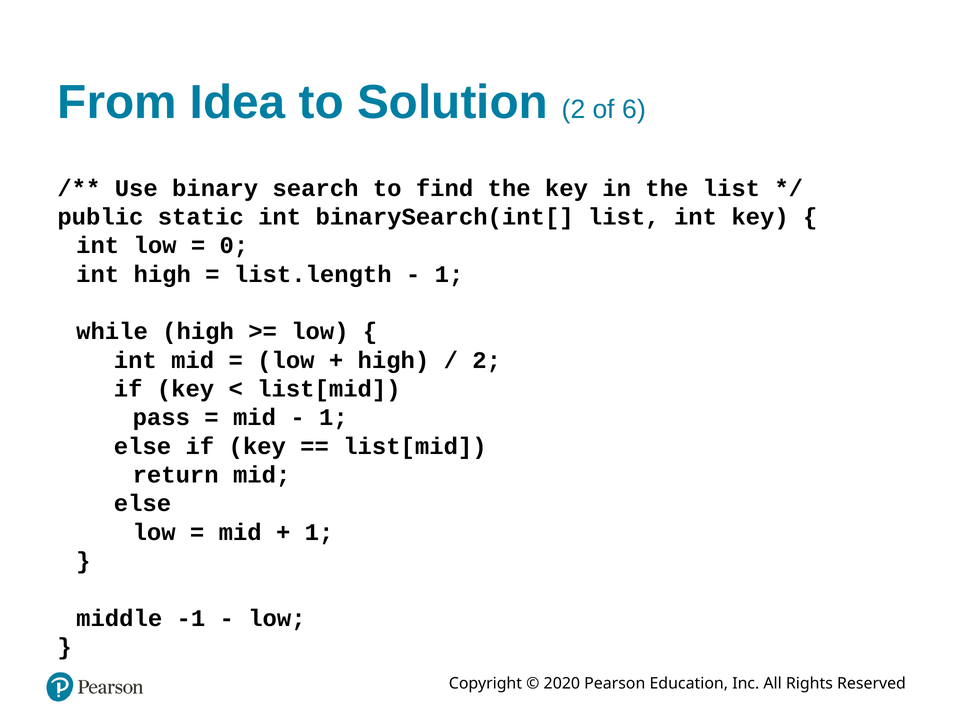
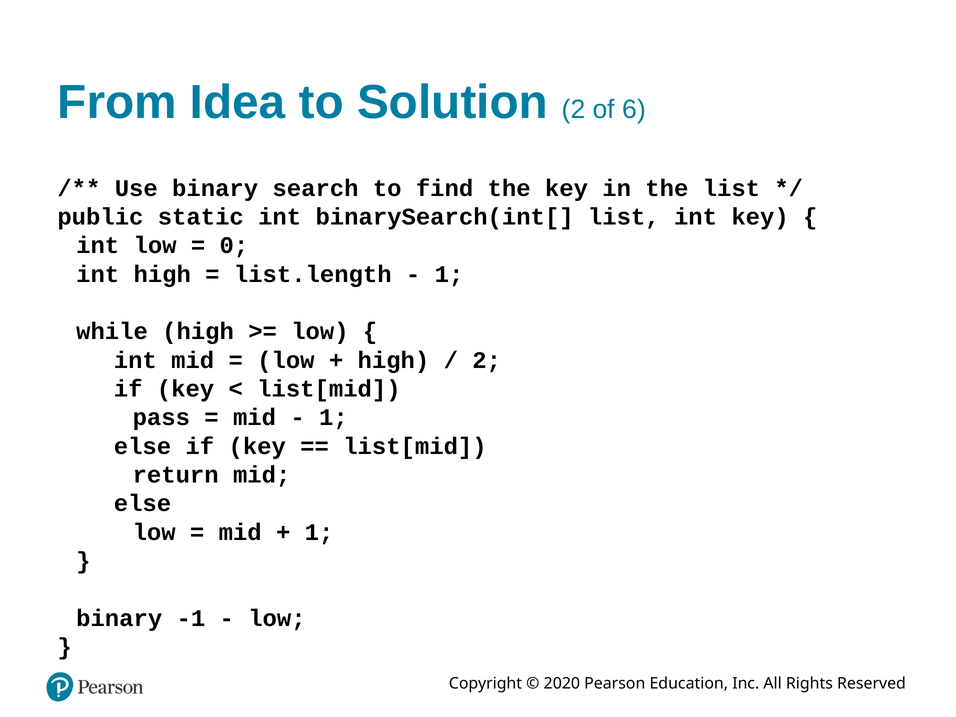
middle at (119, 618): middle -> binary
